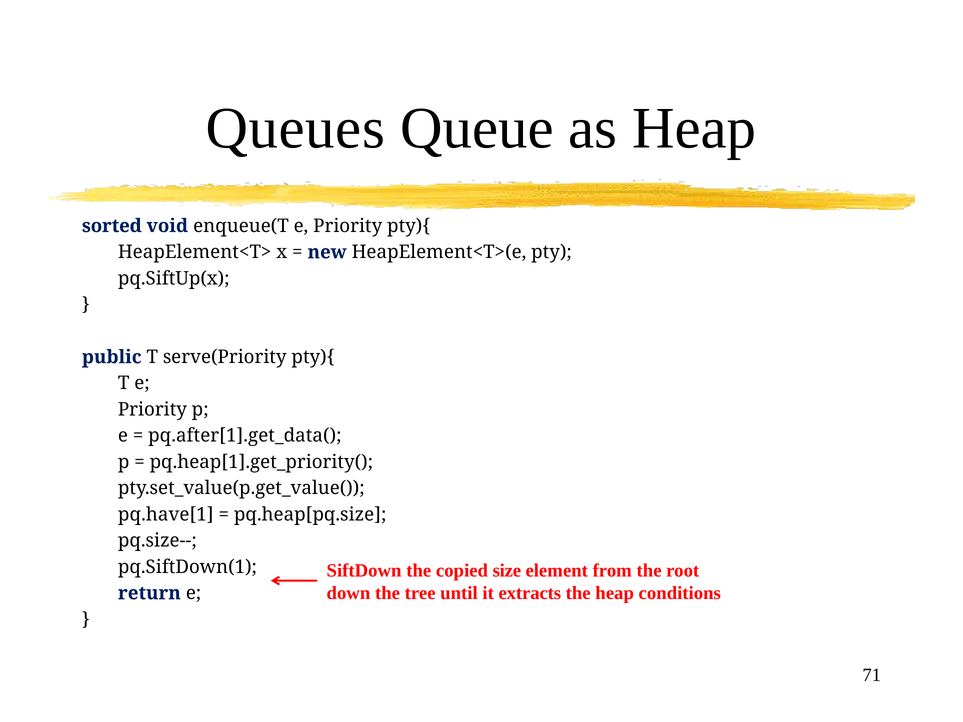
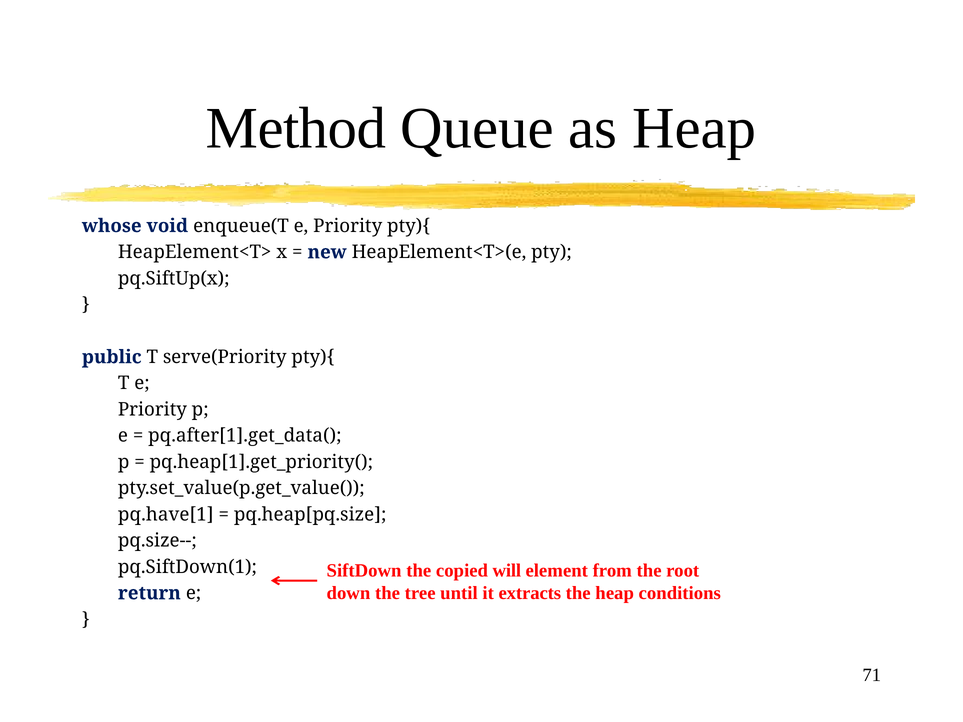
Queues: Queues -> Method
sorted: sorted -> whose
size: size -> will
